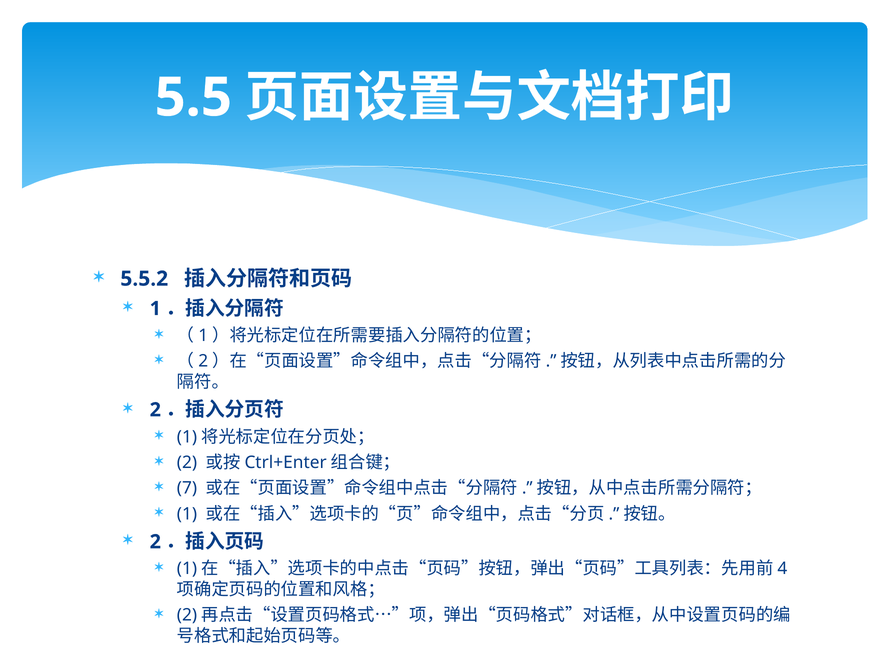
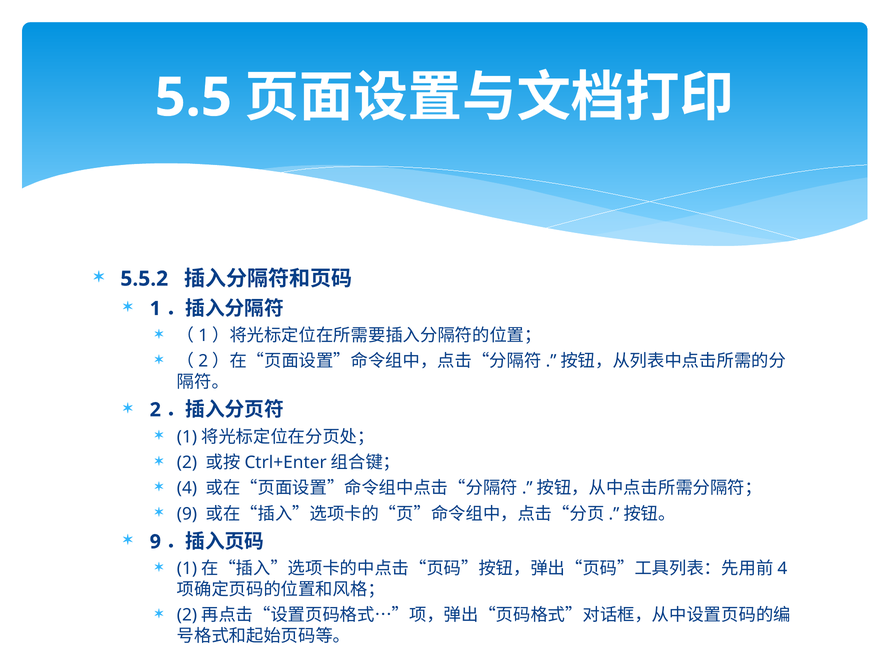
7: 7 -> 4
1 at (187, 514): 1 -> 9
2 at (155, 542): 2 -> 9
